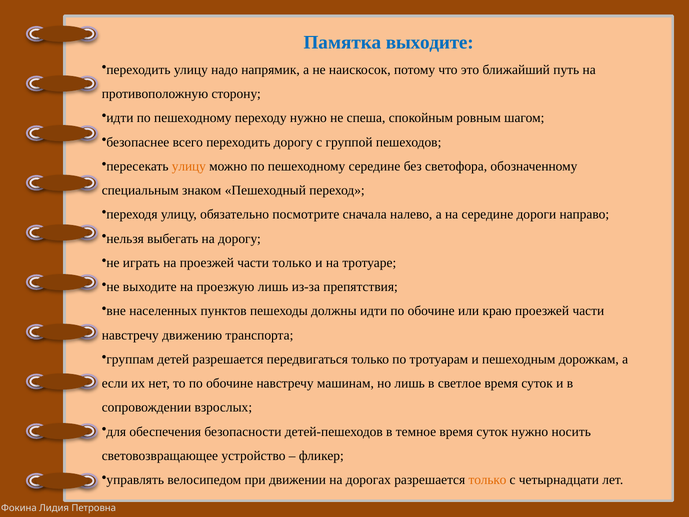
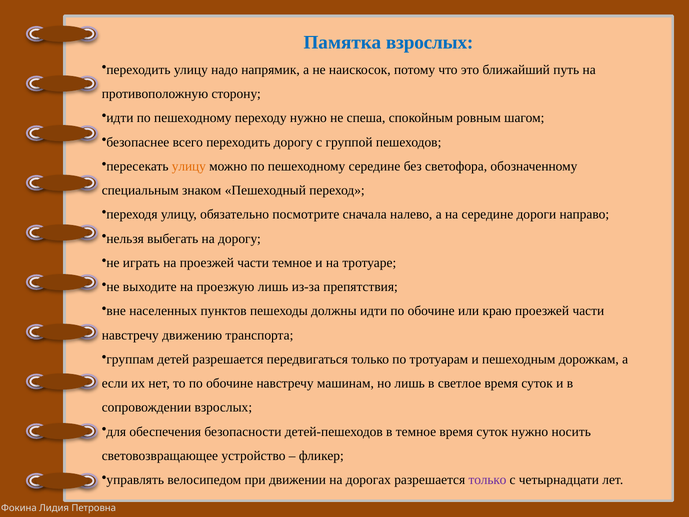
Памятка выходите: выходите -> взрослых
части только: только -> темное
только at (488, 480) colour: orange -> purple
